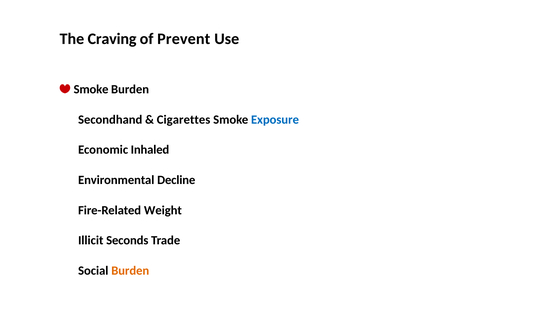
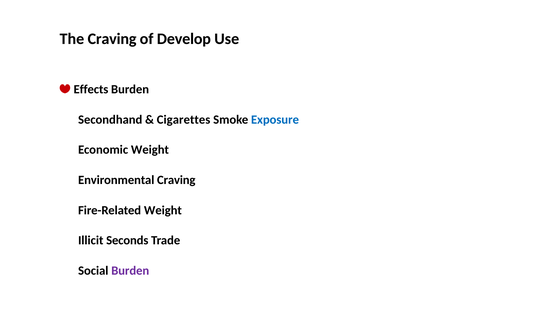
Prevent: Prevent -> Develop
Smoke at (91, 90): Smoke -> Effects
Inhaled at (150, 150): Inhaled -> Weight
Decline at (176, 180): Decline -> Craving
Burden at (130, 271) colour: orange -> purple
